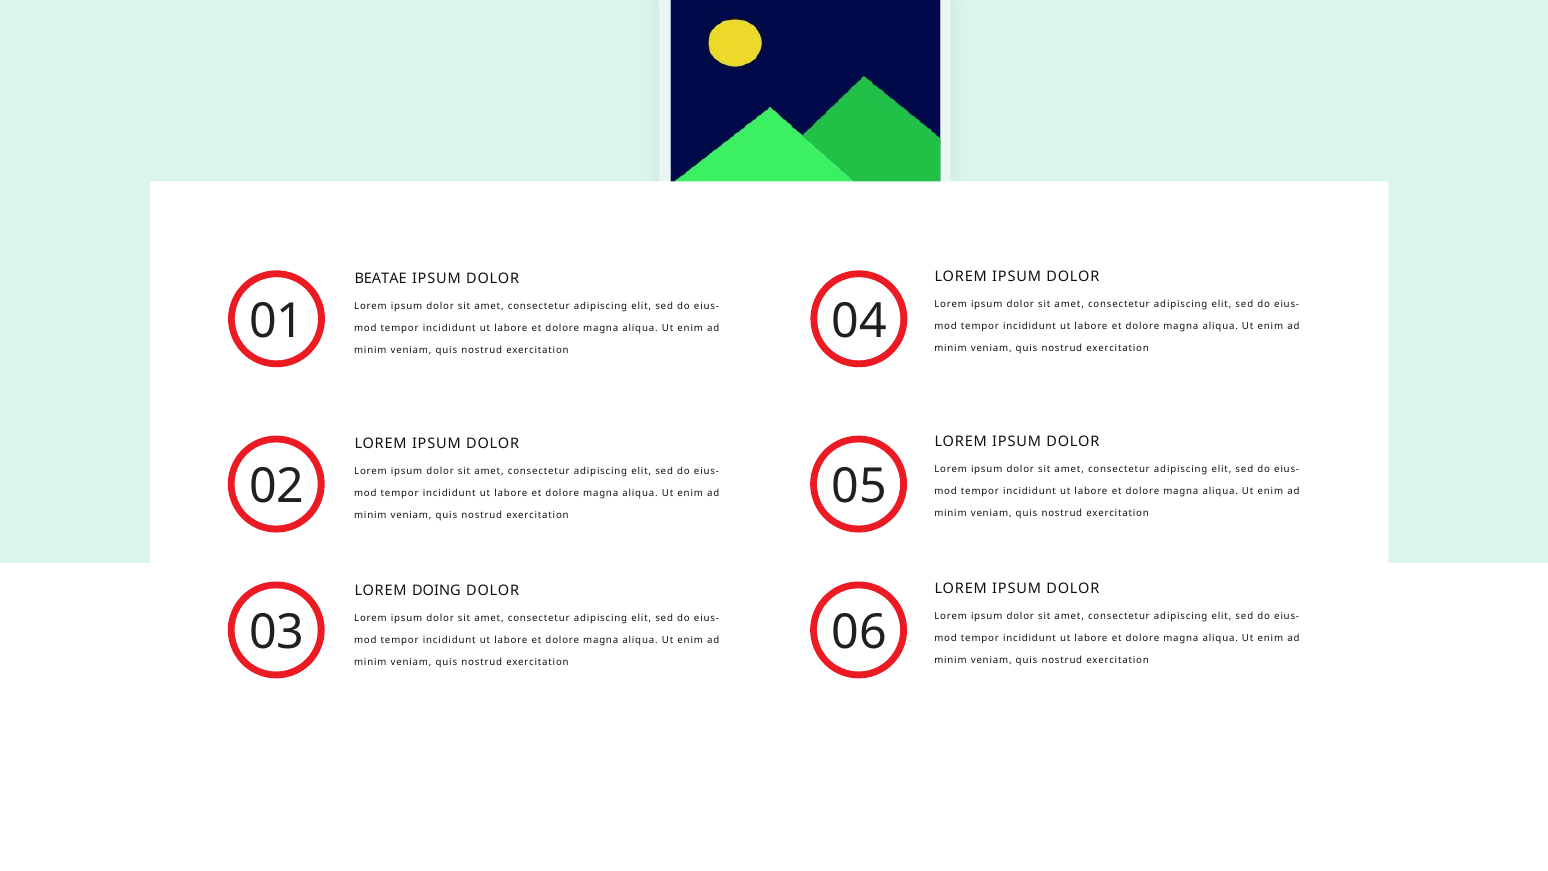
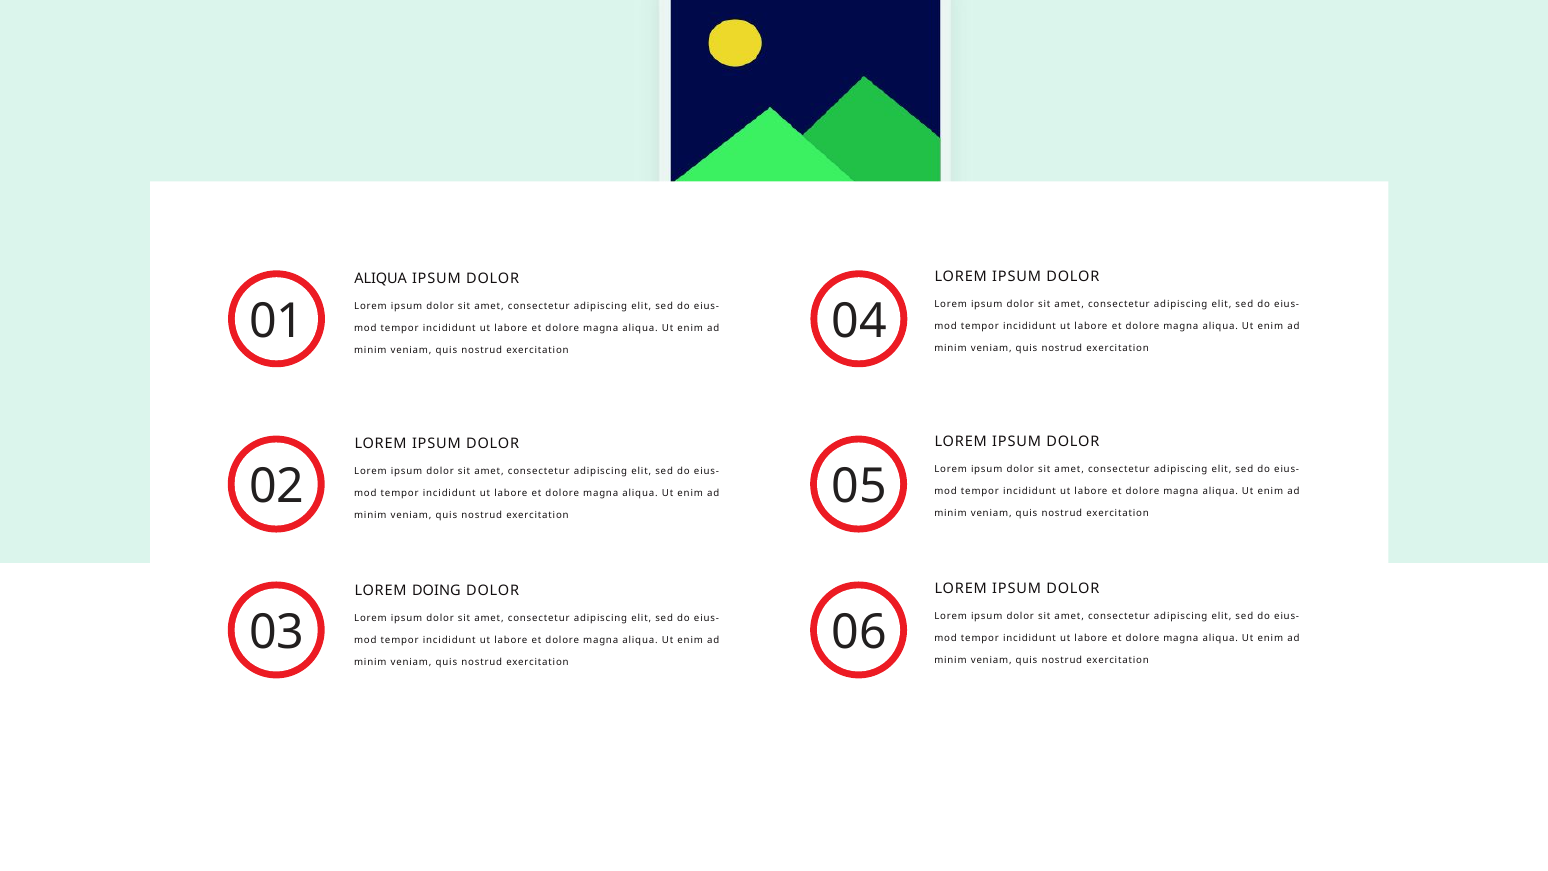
BEATAE at (381, 279): BEATAE -> ALIQUA
